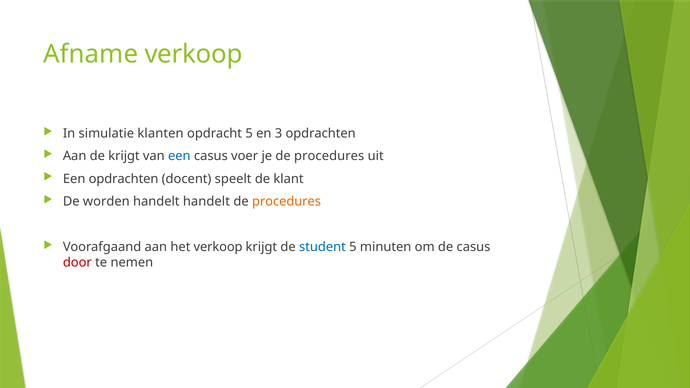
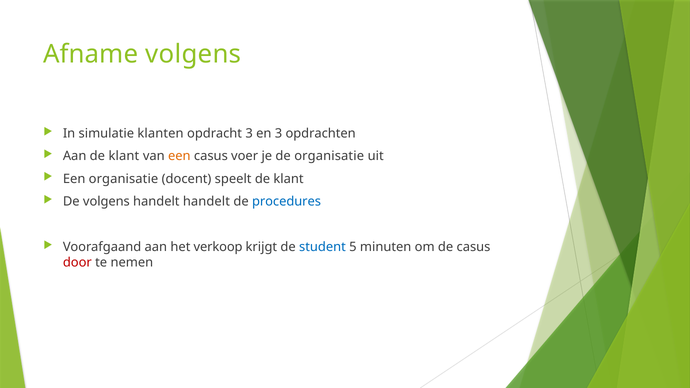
Afname verkoop: verkoop -> volgens
opdracht 5: 5 -> 3
Aan de krijgt: krijgt -> klant
een at (179, 156) colour: blue -> orange
je de procedures: procedures -> organisatie
Een opdrachten: opdrachten -> organisatie
De worden: worden -> volgens
procedures at (286, 202) colour: orange -> blue
